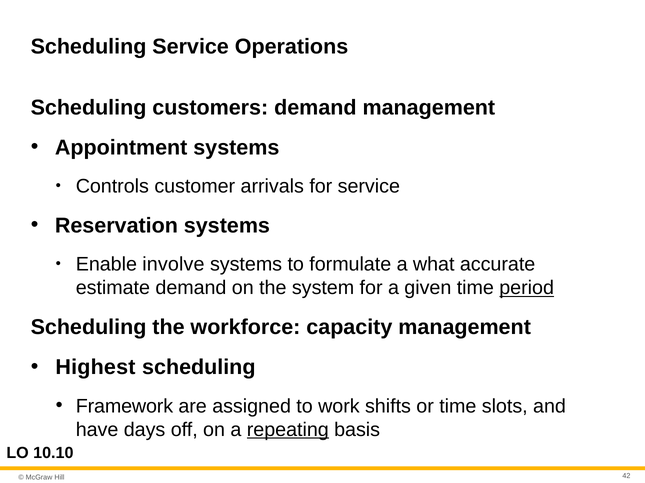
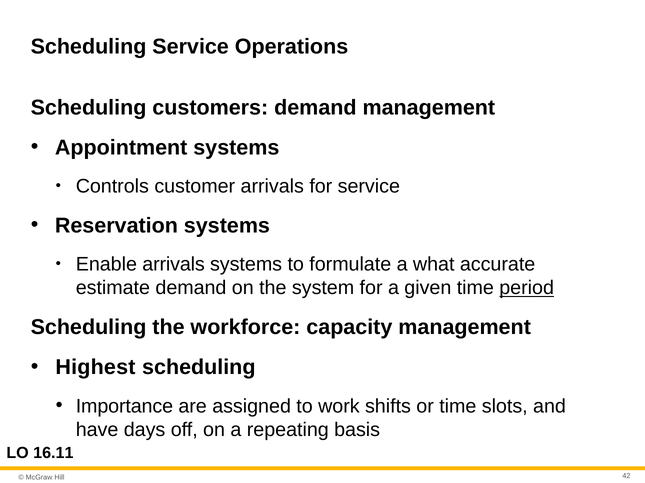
Enable involve: involve -> arrivals
Framework: Framework -> Importance
repeating underline: present -> none
10.10: 10.10 -> 16.11
